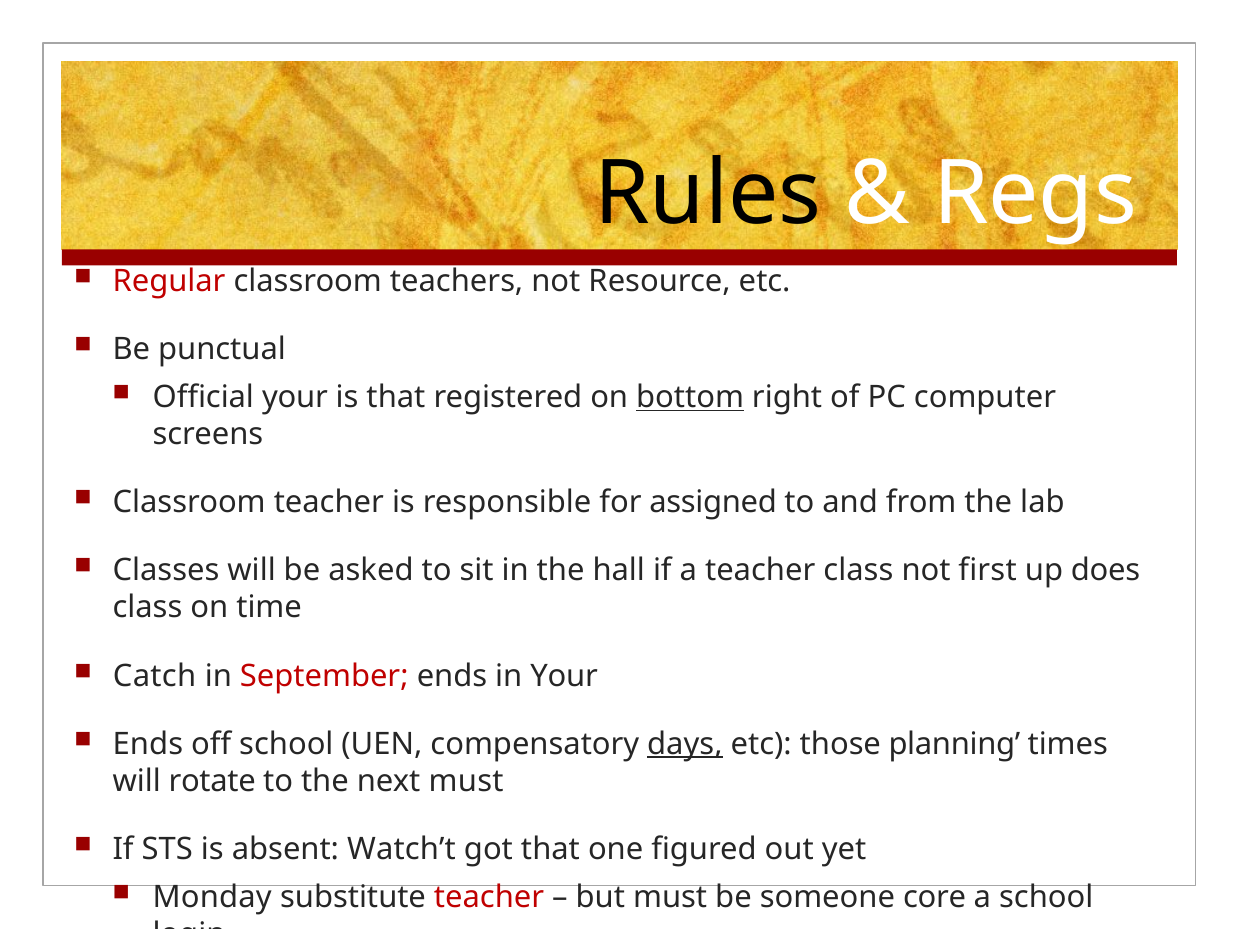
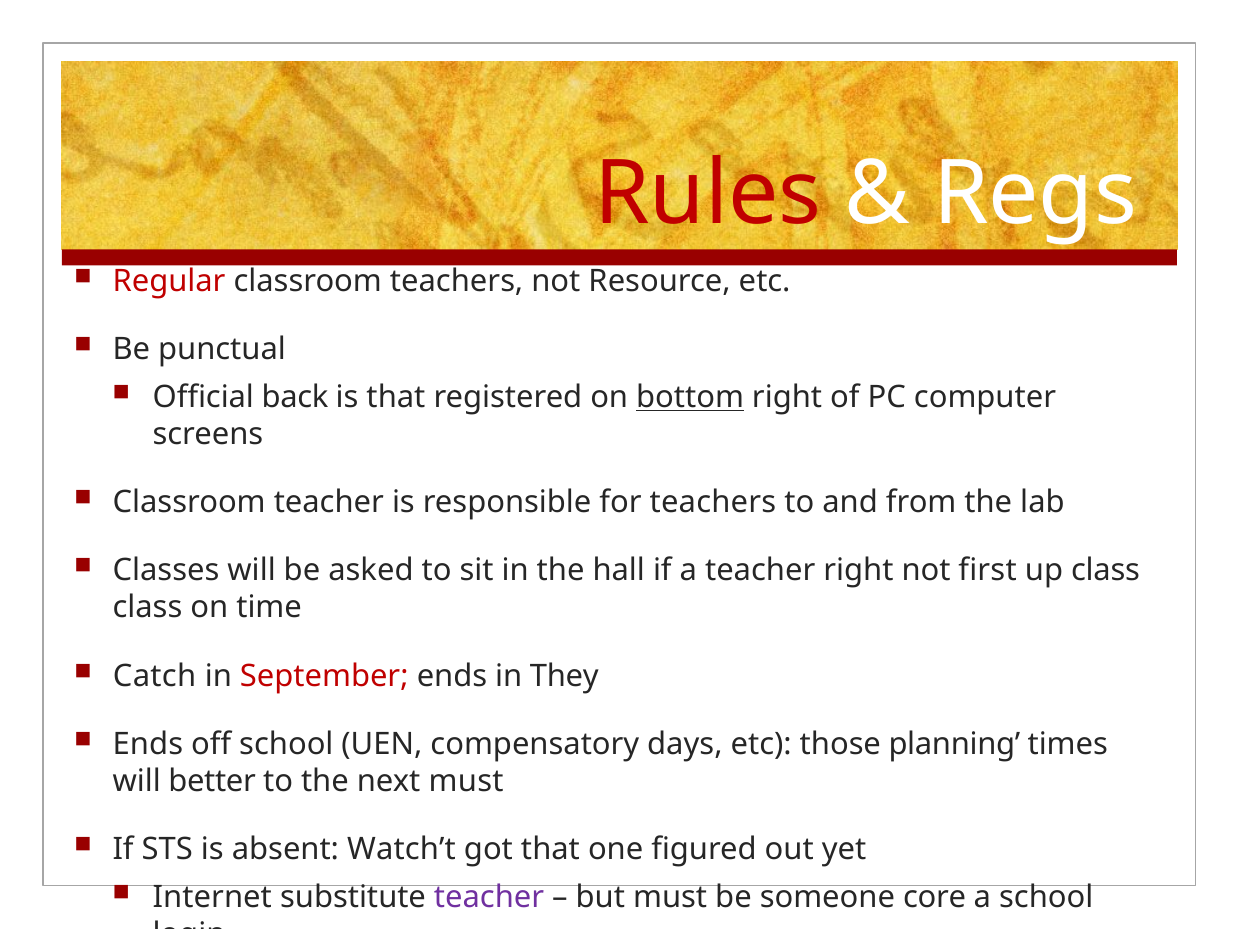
Rules colour: black -> red
Official your: your -> back
for assigned: assigned -> teachers
teacher class: class -> right
up does: does -> class
in Your: Your -> They
days underline: present -> none
rotate: rotate -> better
Monday: Monday -> Internet
teacher at (489, 897) colour: red -> purple
